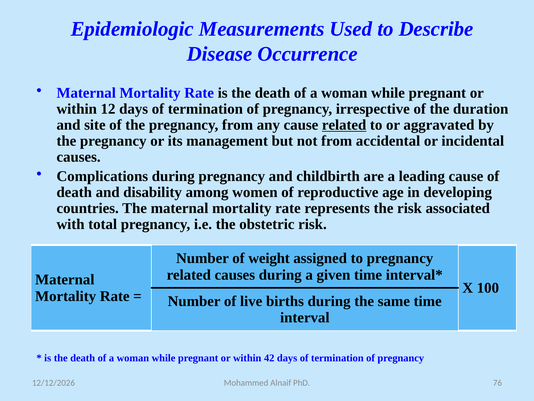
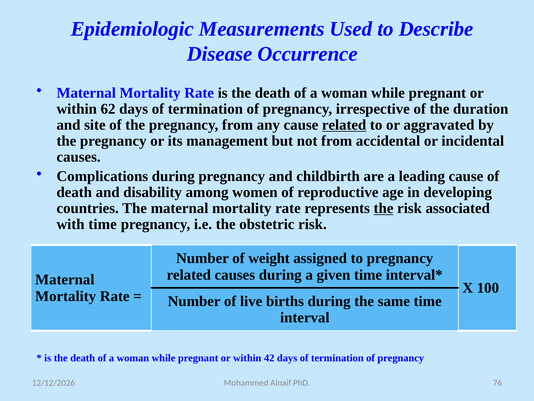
12: 12 -> 62
the at (384, 208) underline: none -> present
with total: total -> time
